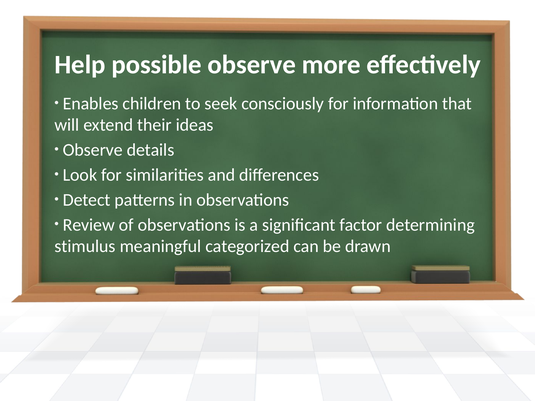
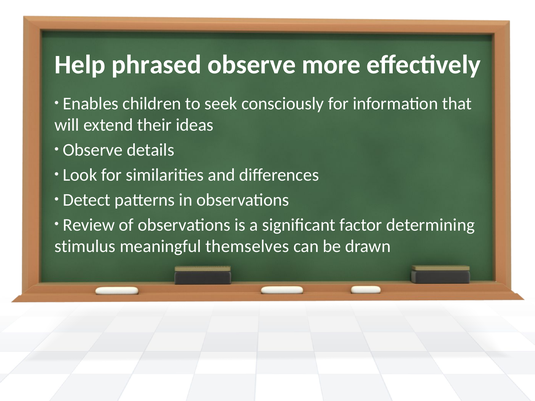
possible: possible -> phrased
categorized: categorized -> themselves
